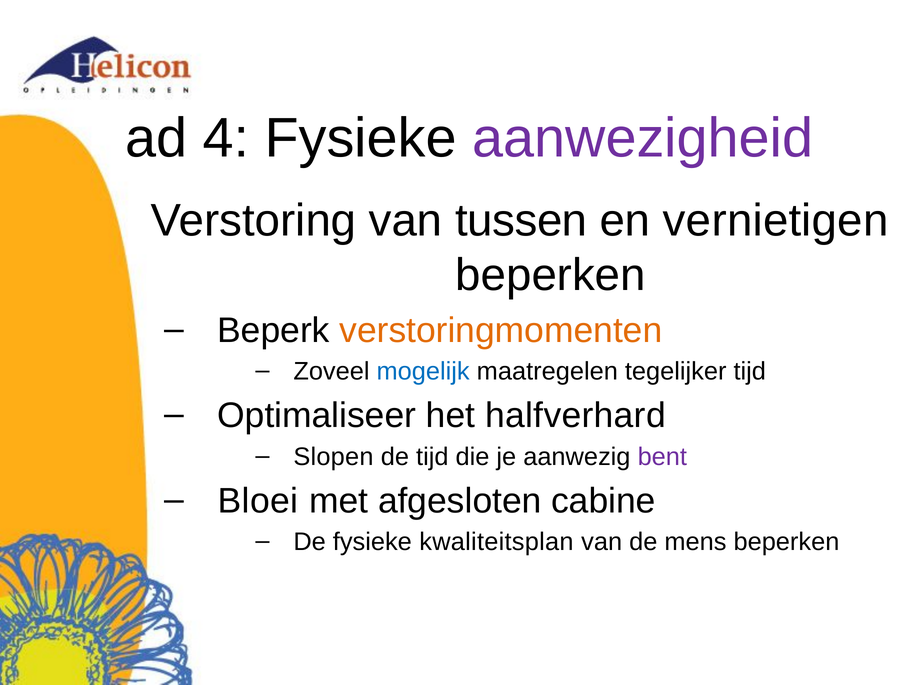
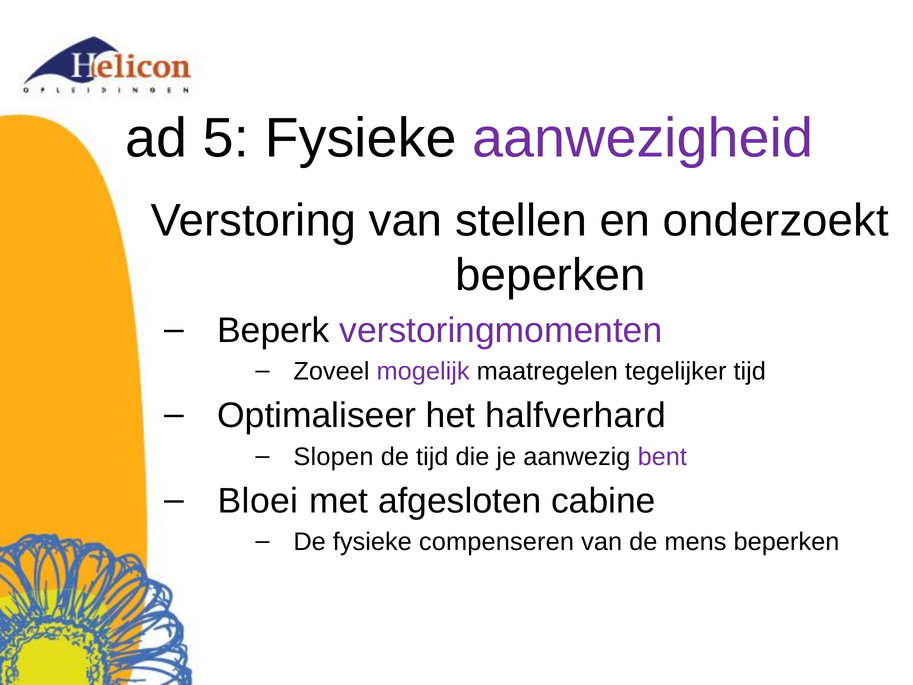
4: 4 -> 5
tussen: tussen -> stellen
vernietigen: vernietigen -> onderzoekt
verstoringmomenten colour: orange -> purple
mogelijk colour: blue -> purple
kwaliteitsplan: kwaliteitsplan -> compenseren
